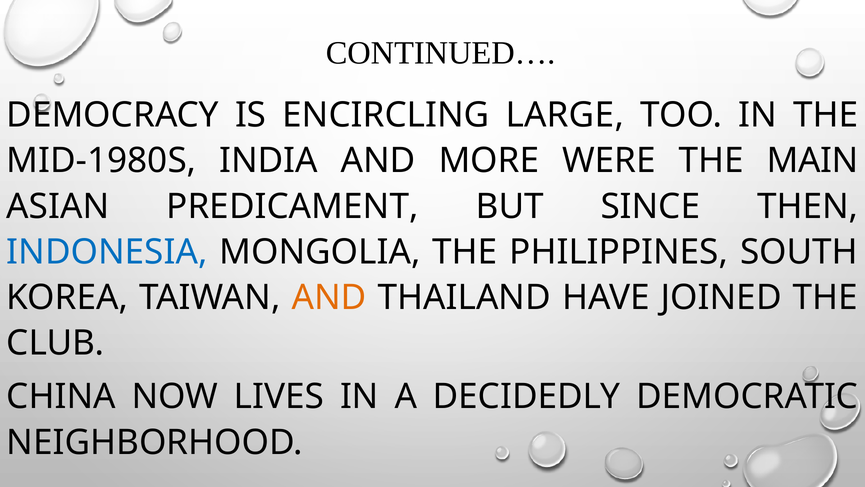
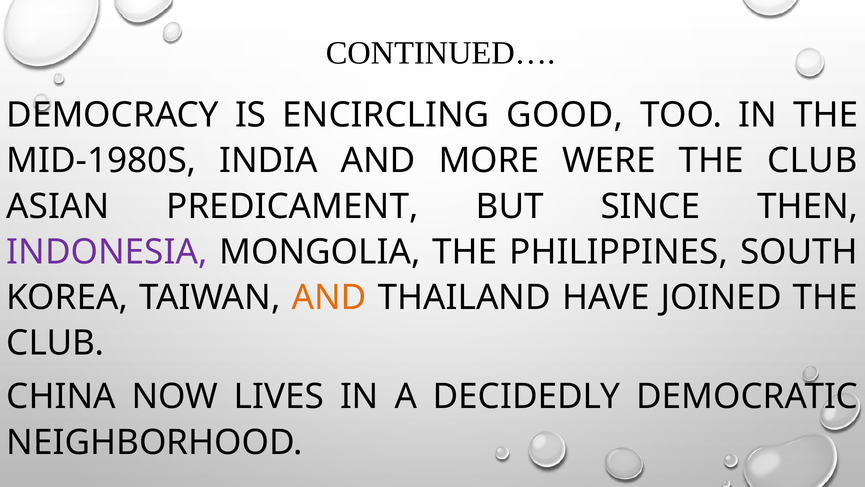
LARGE: LARGE -> GOOD
WERE THE MAIN: MAIN -> CLUB
INDONESIA colour: blue -> purple
